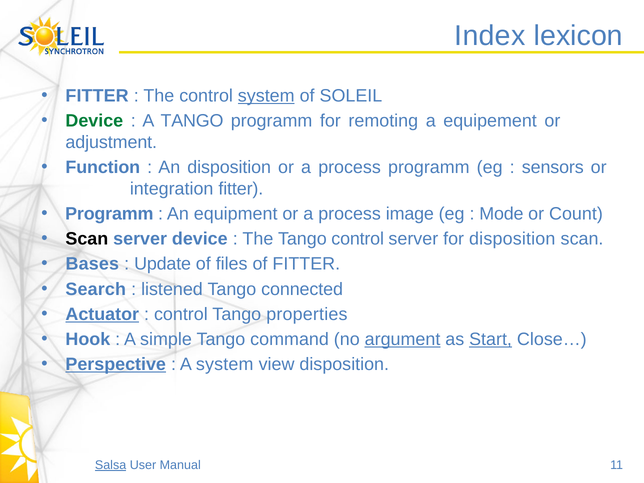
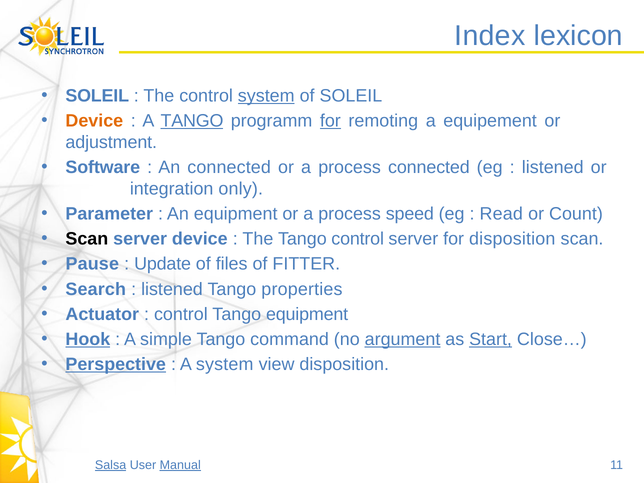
FITTER at (97, 96): FITTER -> SOLEIL
Device at (94, 121) colour: green -> orange
TANGO at (192, 121) underline: none -> present
for at (330, 121) underline: none -> present
Function: Function -> Software
An disposition: disposition -> connected
process programm: programm -> connected
sensors at (553, 167): sensors -> listened
integration fitter: fitter -> only
Programm at (109, 214): Programm -> Parameter
image: image -> speed
Mode: Mode -> Read
Bases: Bases -> Pause
connected: connected -> properties
Actuator underline: present -> none
Tango properties: properties -> equipment
Hook underline: none -> present
Manual underline: none -> present
